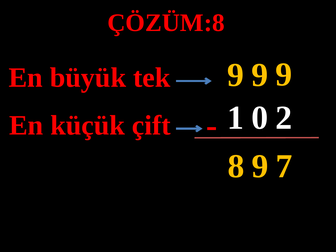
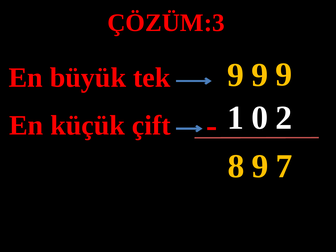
ÇÖZÜM:8: ÇÖZÜM:8 -> ÇÖZÜM:3
